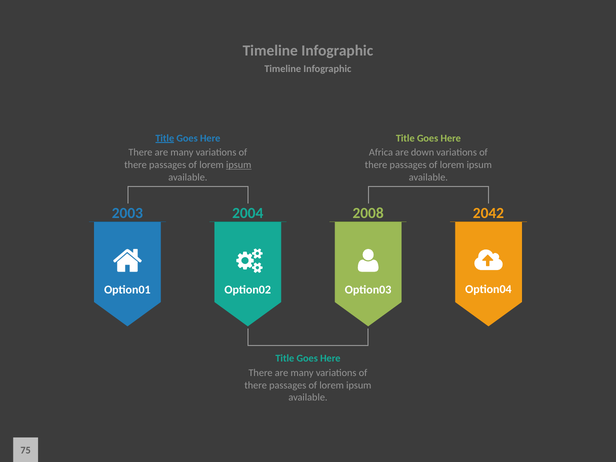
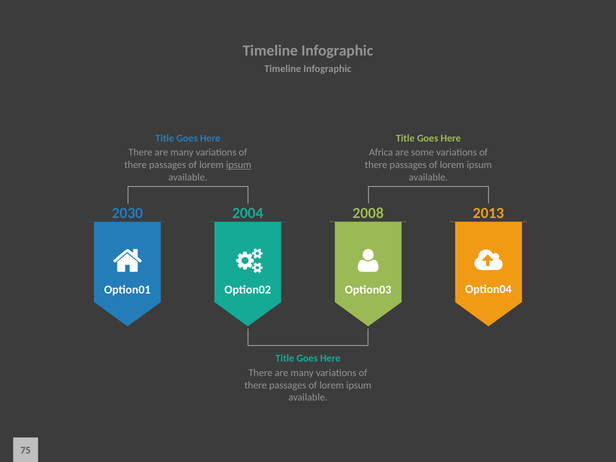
Title at (165, 138) underline: present -> none
down: down -> some
2003: 2003 -> 2030
2042: 2042 -> 2013
